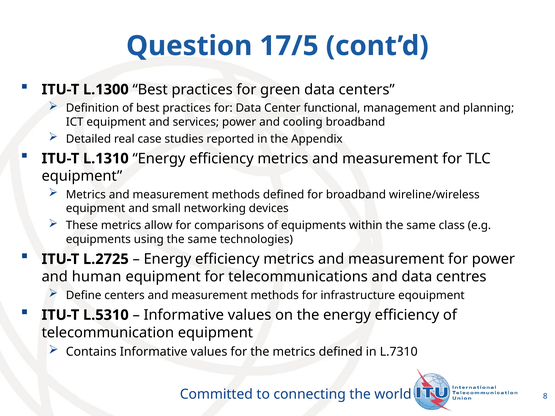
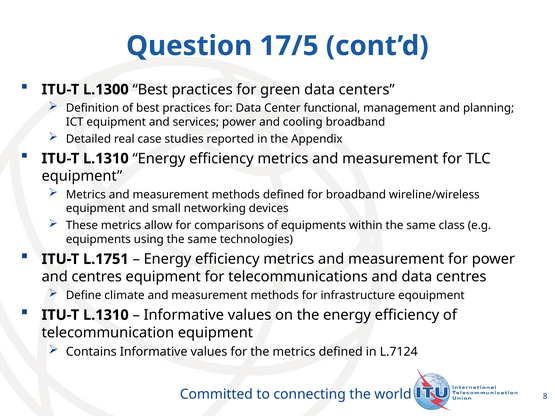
L.2725: L.2725 -> L.1751
and human: human -> centres
Define centers: centers -> climate
L.5310 at (106, 315): L.5310 -> L.1310
L.7310: L.7310 -> L.7124
